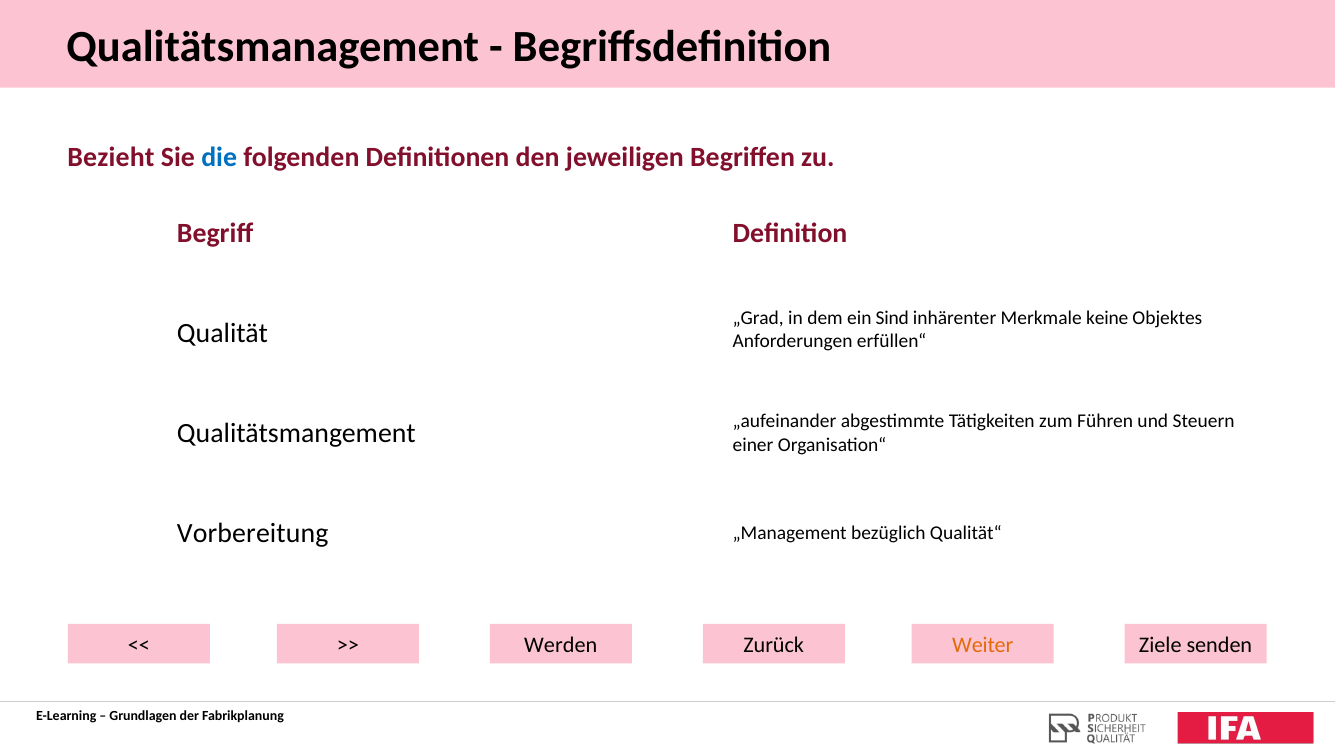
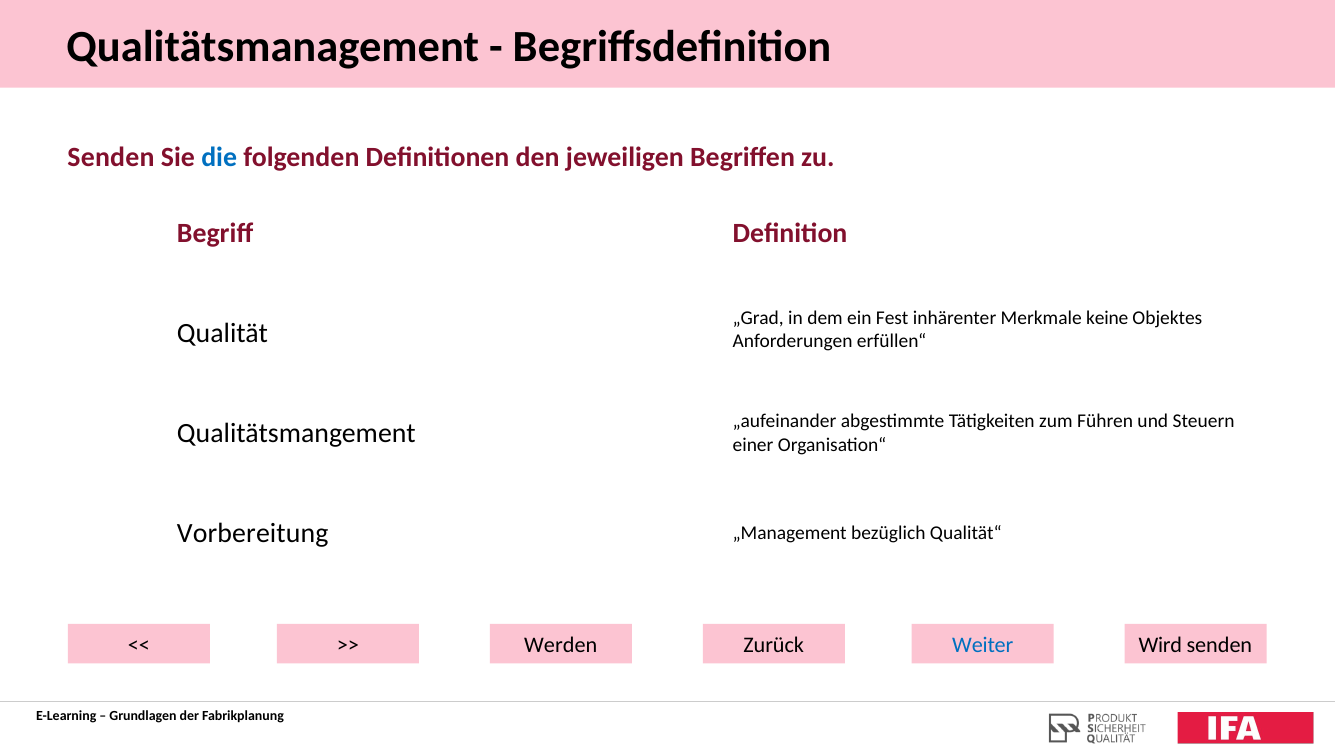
Bezieht at (111, 158): Bezieht -> Senden
Sind: Sind -> Fest
Weiter colour: orange -> blue
Ziele: Ziele -> Wird
